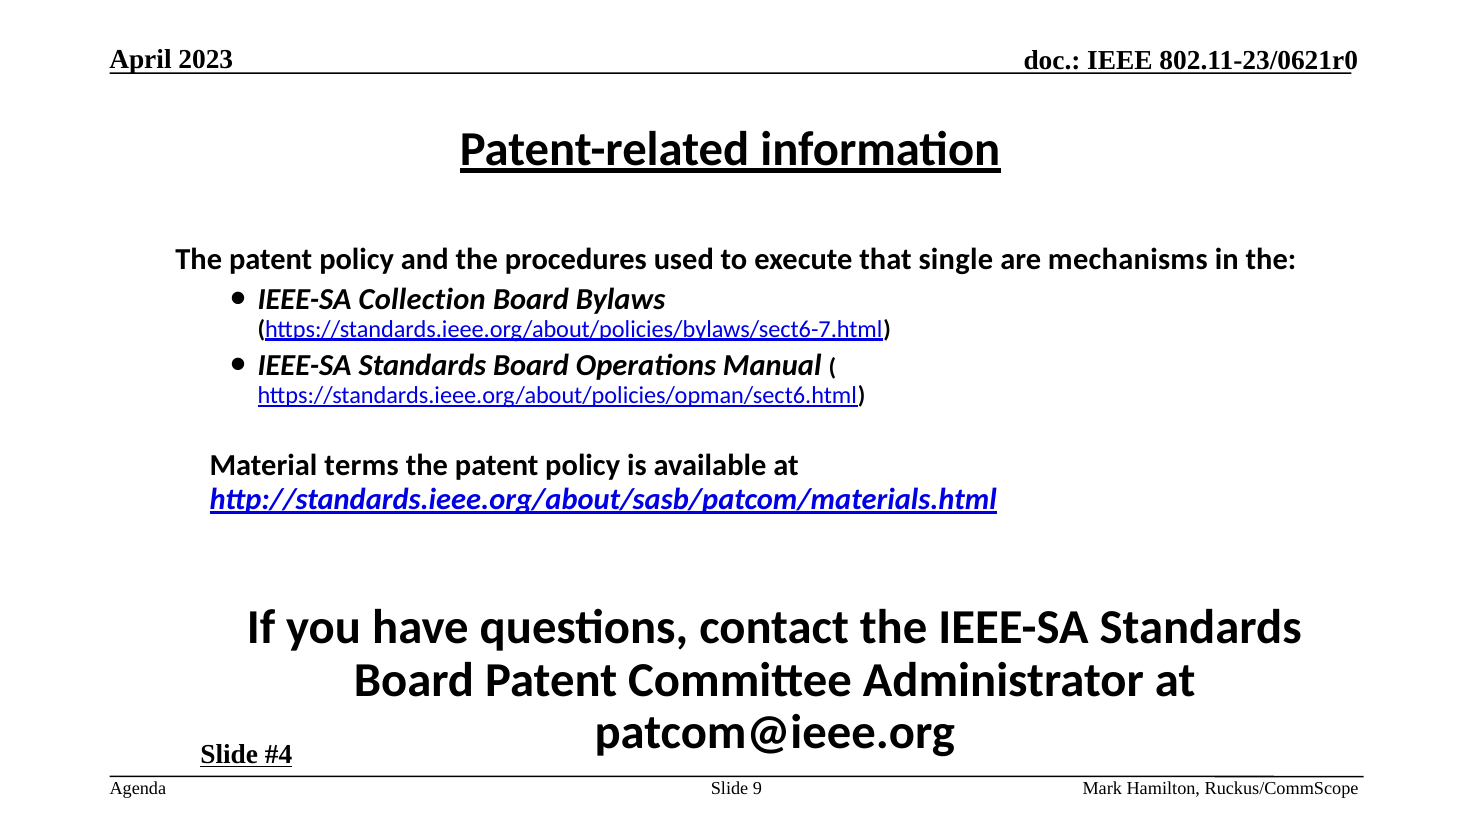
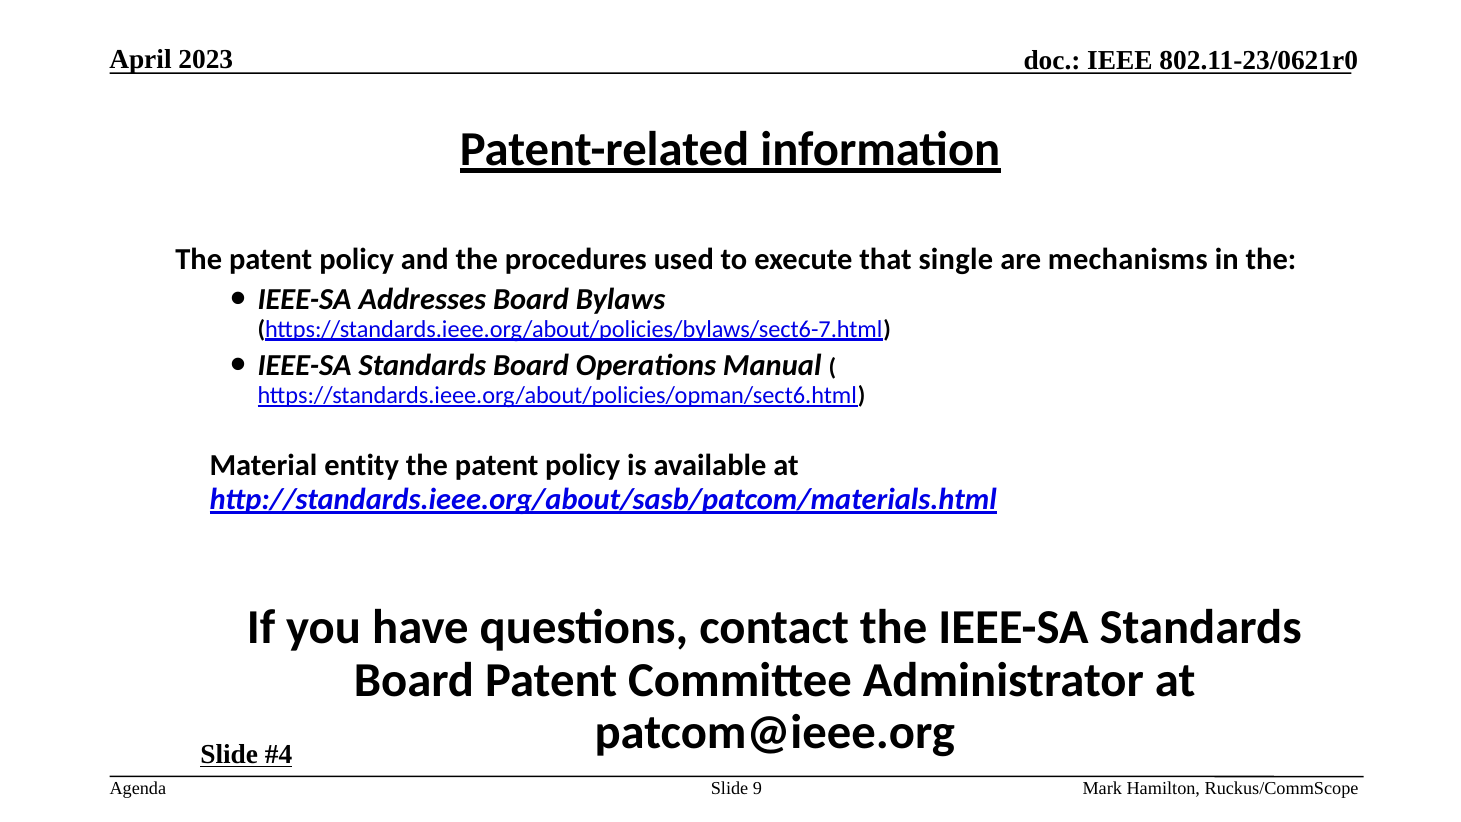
Collection: Collection -> Addresses
terms: terms -> entity
